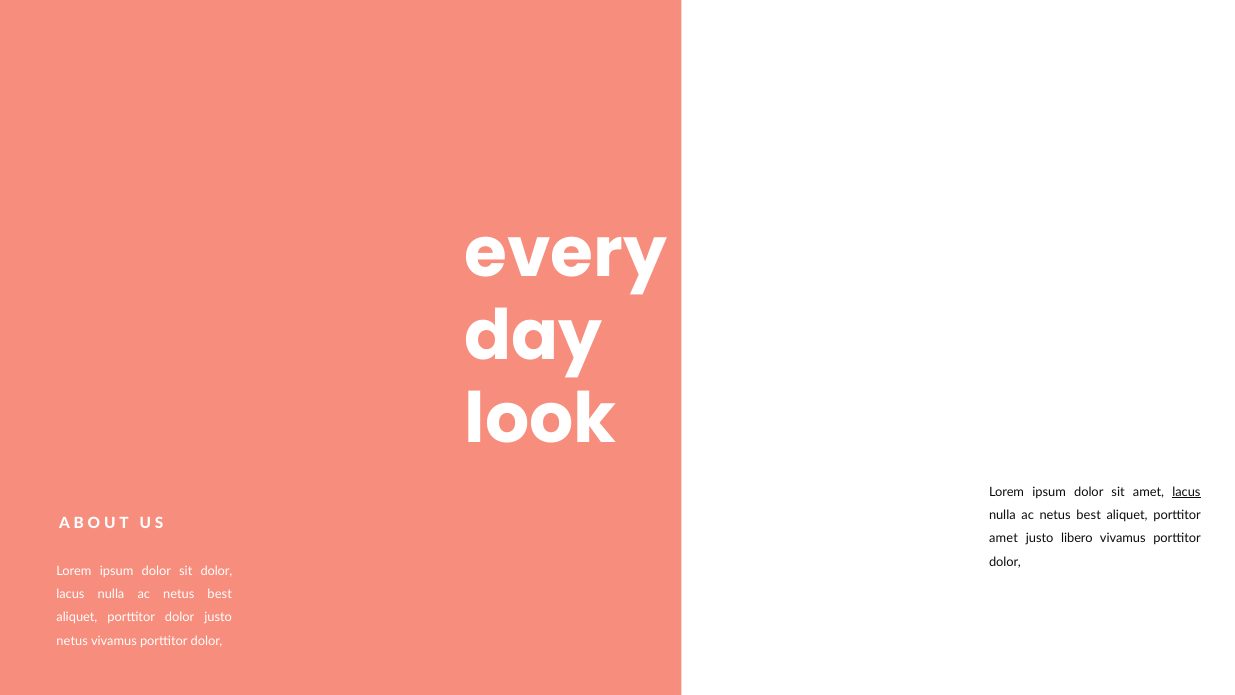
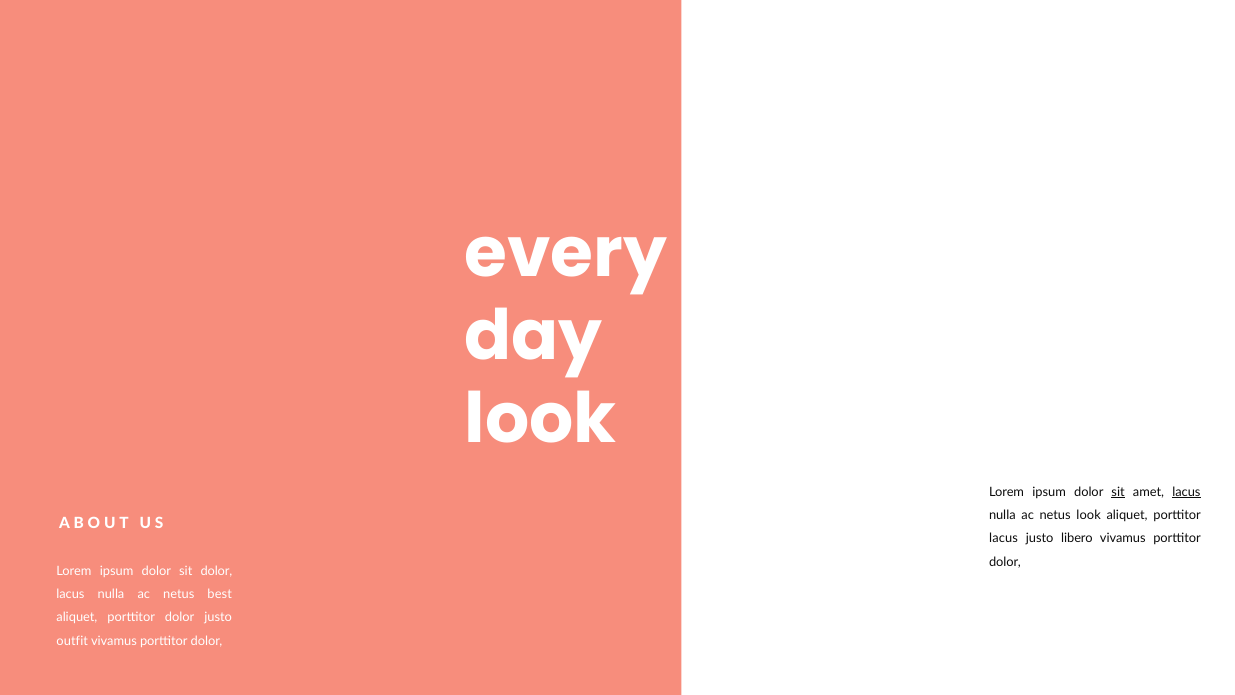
sit at (1118, 492) underline: none -> present
best at (1089, 515): best -> look
amet at (1004, 538): amet -> lacus
netus at (72, 641): netus -> outfit
